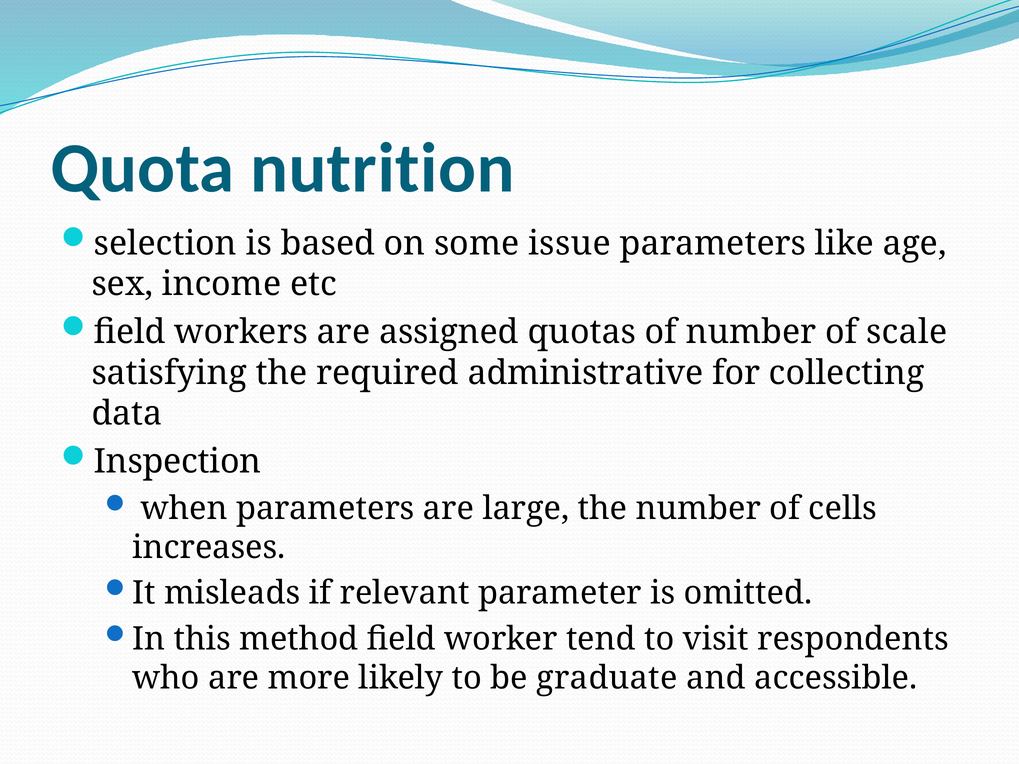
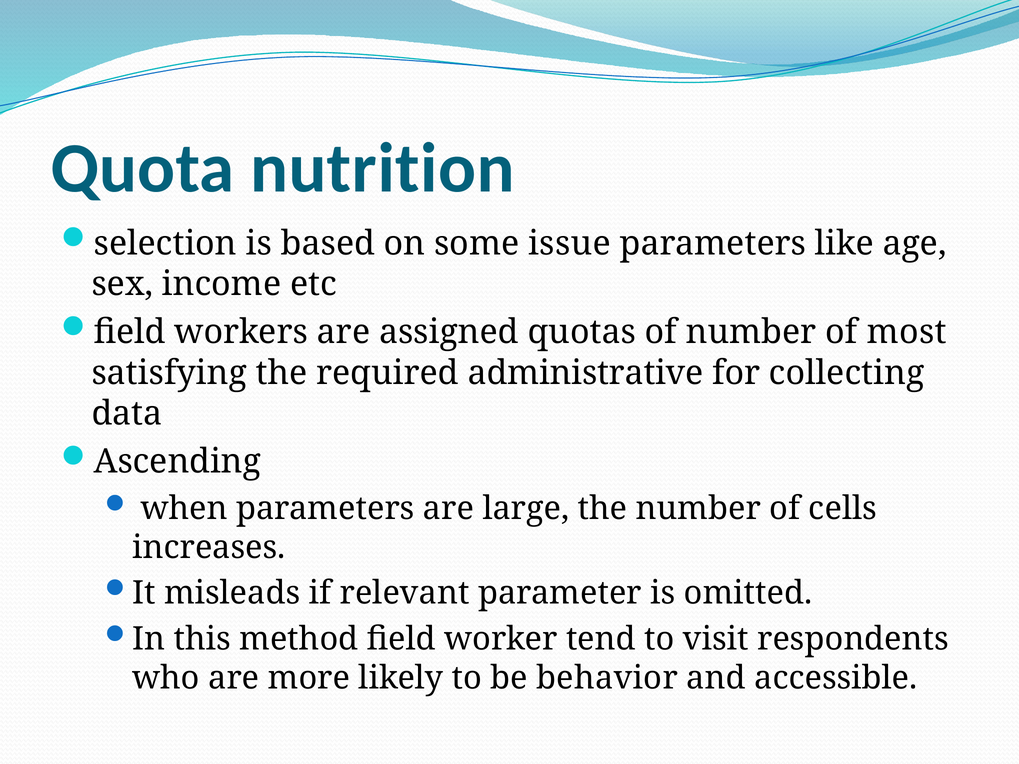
scale: scale -> most
Inspection: Inspection -> Ascending
graduate: graduate -> behavior
